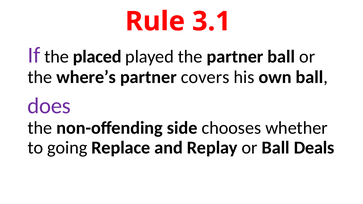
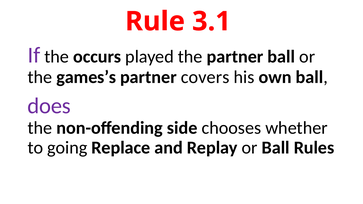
placed: placed -> occurs
where’s: where’s -> games’s
Deals: Deals -> Rules
